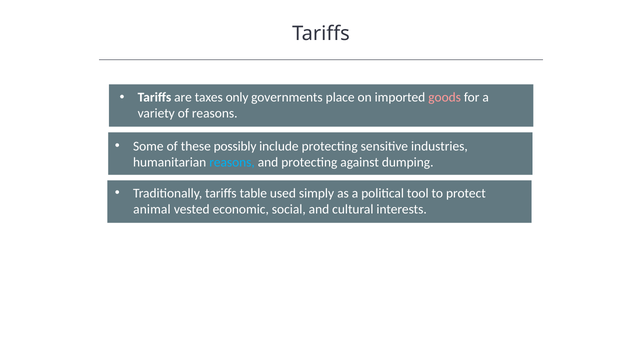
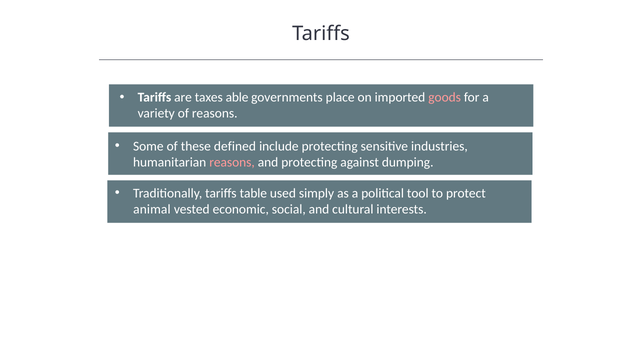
only: only -> able
possibly: possibly -> defined
reasons at (232, 162) colour: light blue -> pink
